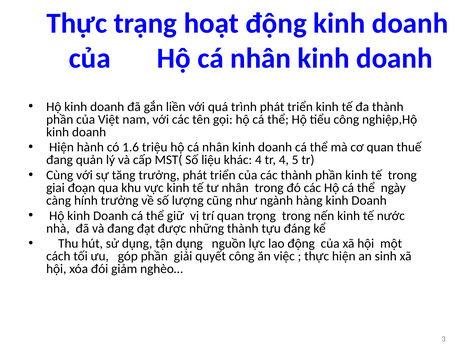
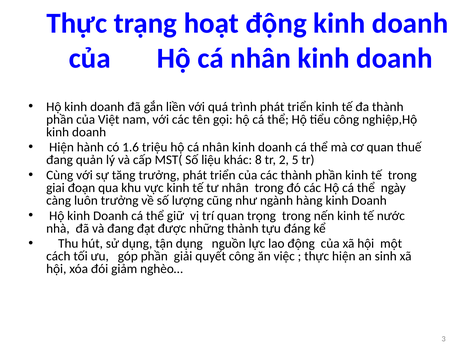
khác 4: 4 -> 8
tr 4: 4 -> 2
hính: hính -> luôn
